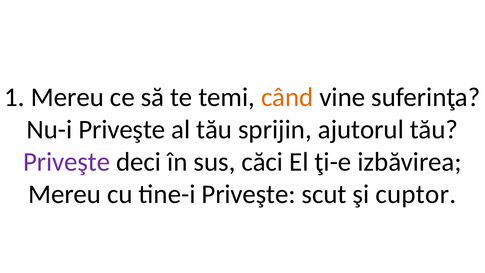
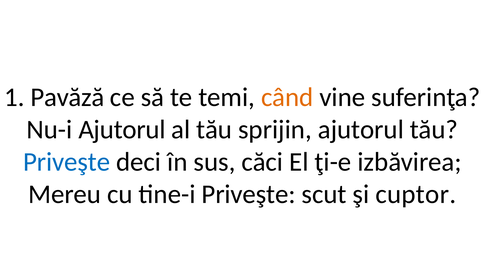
1 Mereu: Mereu -> Pavăză
Nu-i Priveşte: Priveşte -> Ajutorul
Priveşte at (67, 162) colour: purple -> blue
